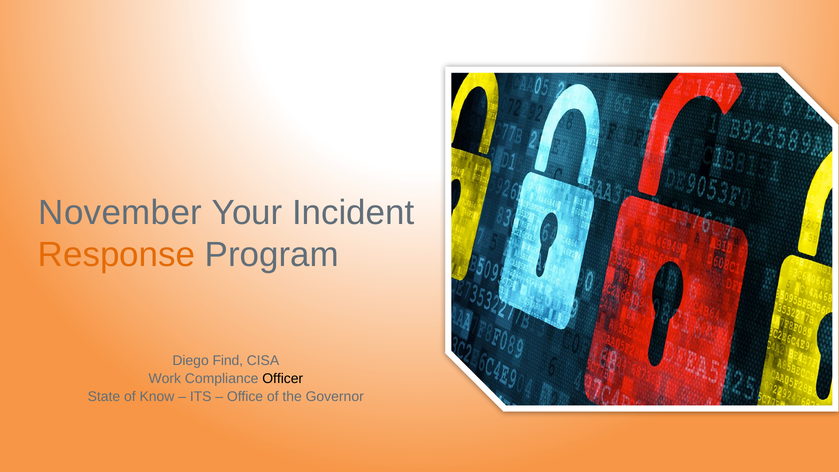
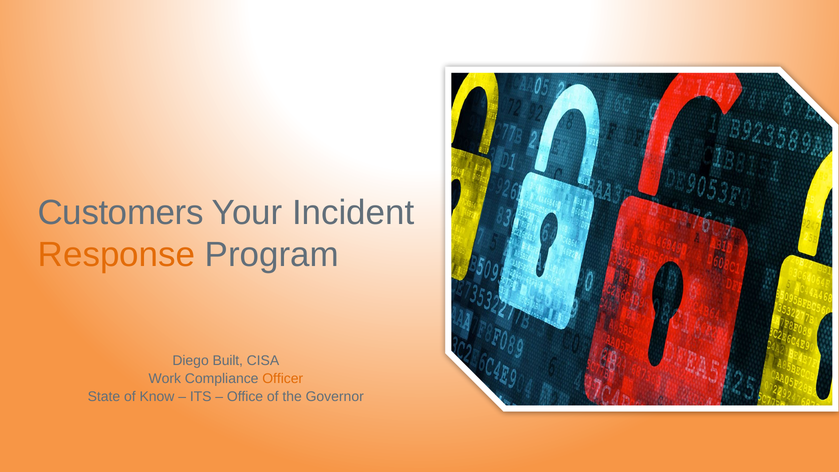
November: November -> Customers
Find: Find -> Built
Officer colour: black -> orange
